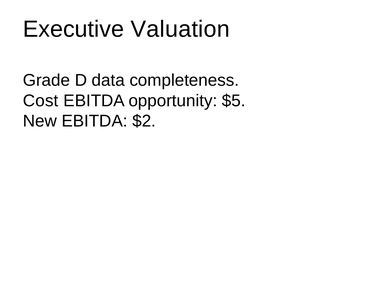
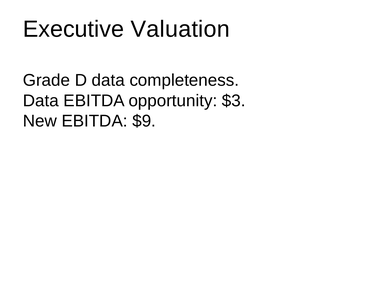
Cost at (41, 100): Cost -> Data
$5: $5 -> $3
$2: $2 -> $9
